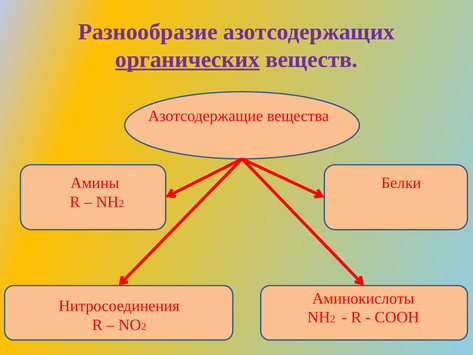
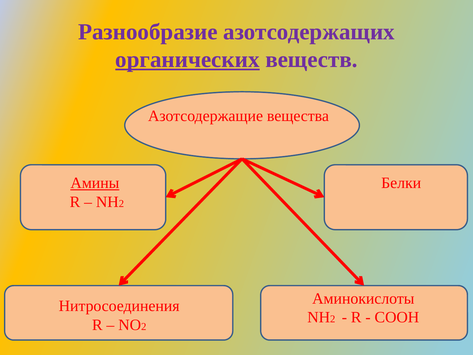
Амины underline: none -> present
